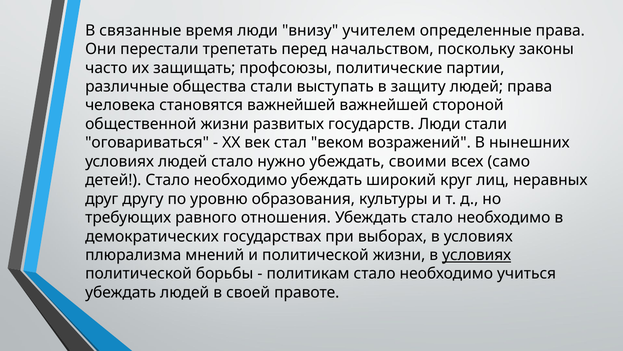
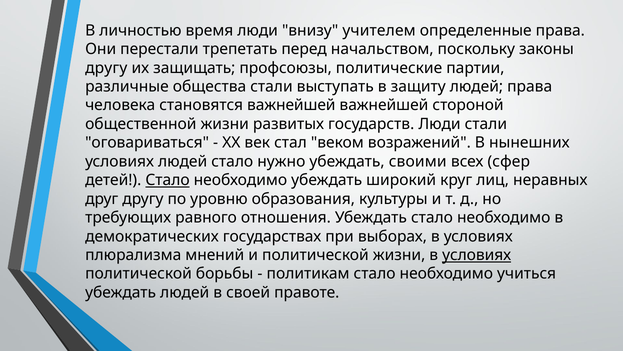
связанные: связанные -> личностью
часто at (106, 68): часто -> другу
само: само -> сфер
Стало at (168, 180) underline: none -> present
